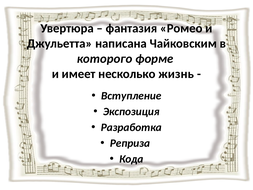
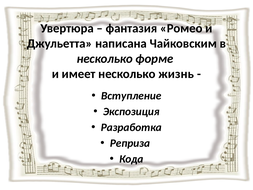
которого at (105, 59): которого -> несколько
